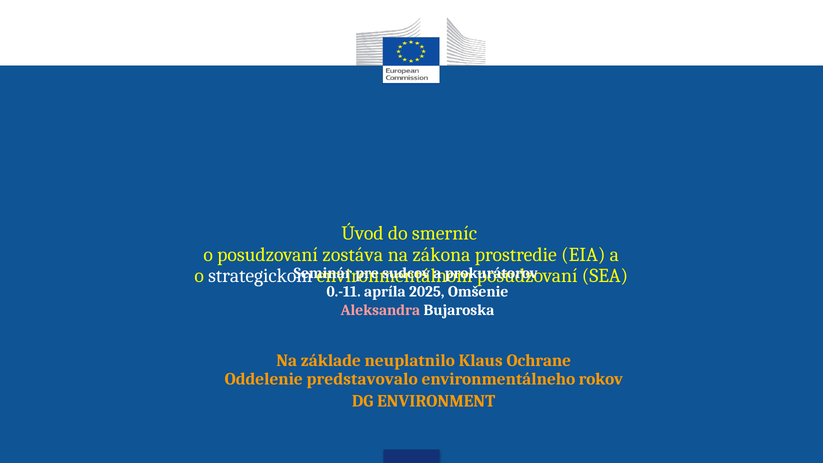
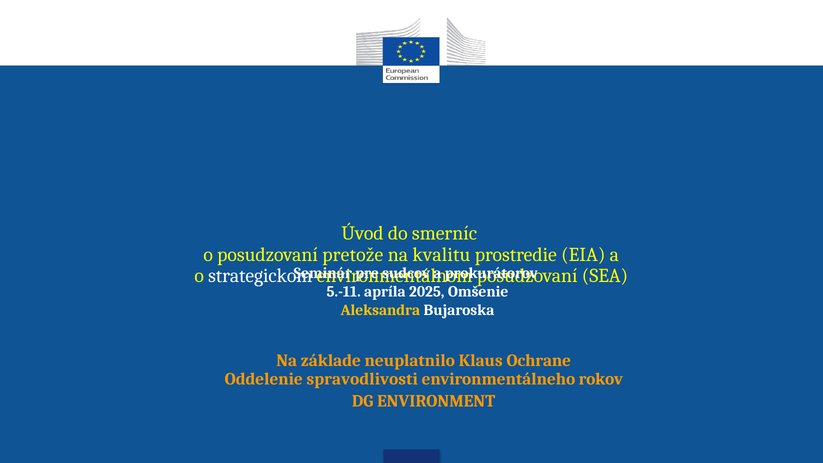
zostáva: zostáva -> pretože
zákona: zákona -> kvalitu
0.-11: 0.-11 -> 5.-11
Aleksandra colour: pink -> yellow
predstavovalo: predstavovalo -> spravodlivosti
